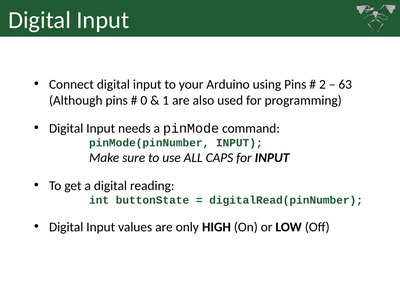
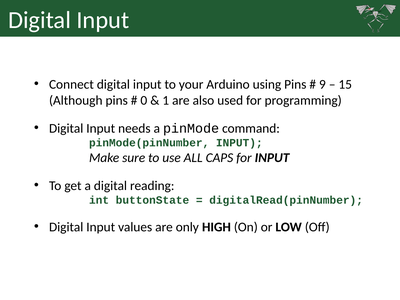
2: 2 -> 9
63: 63 -> 15
